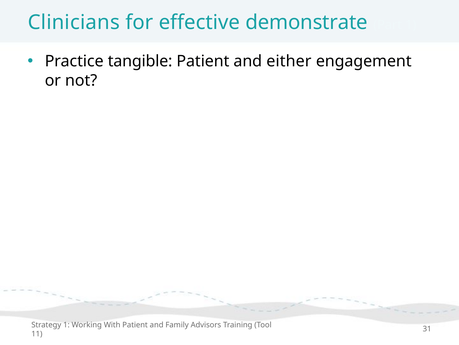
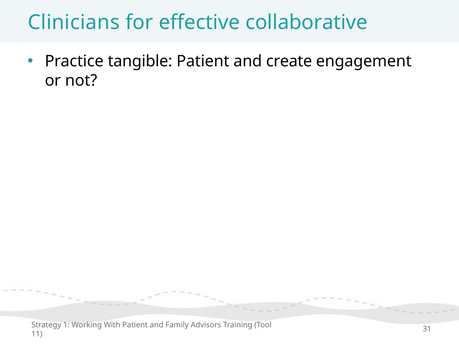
demonstrate: demonstrate -> collaborative
either: either -> create
